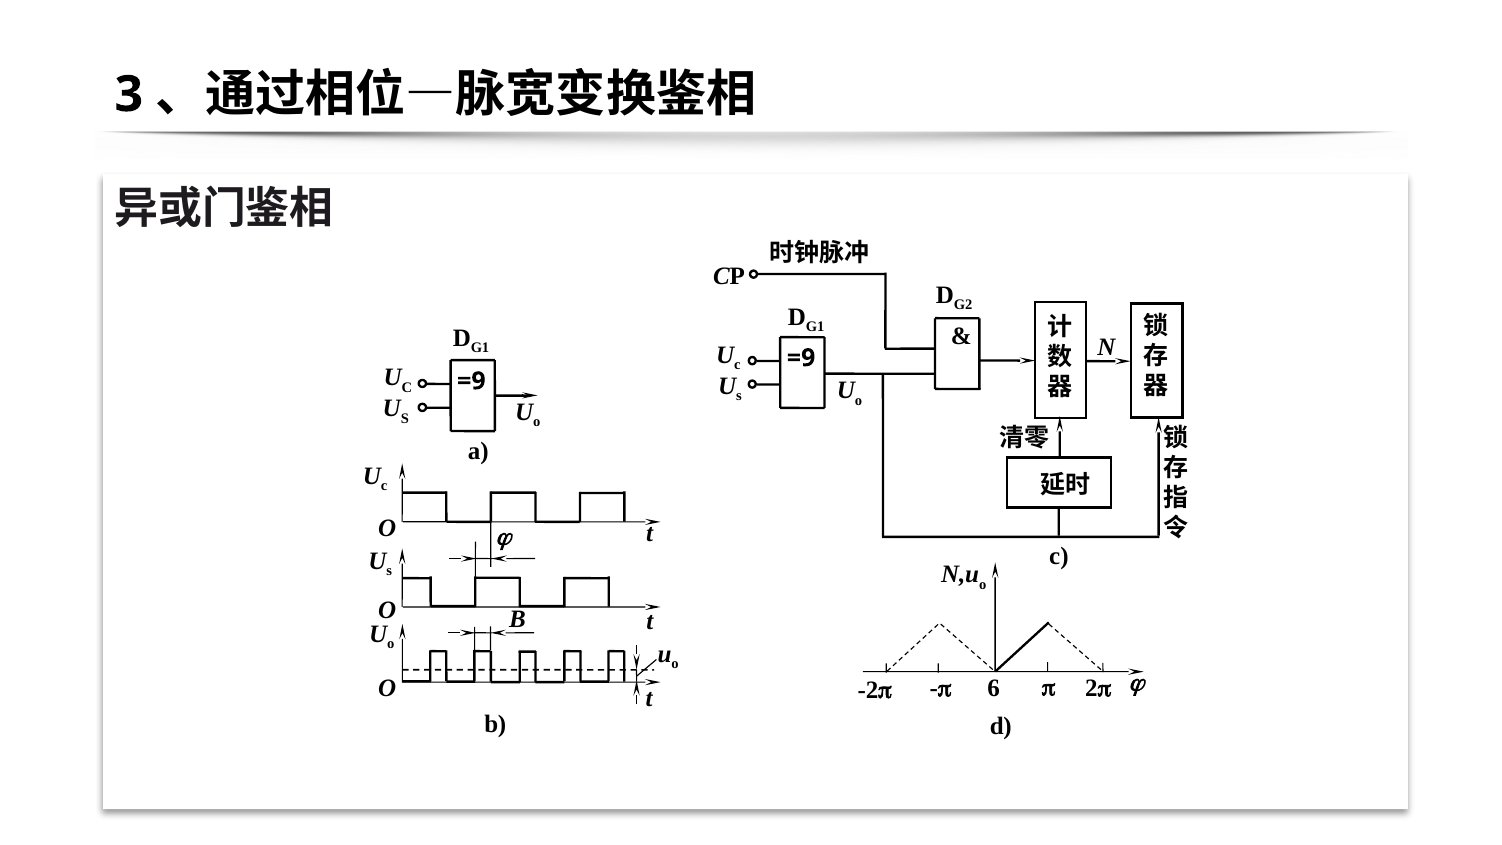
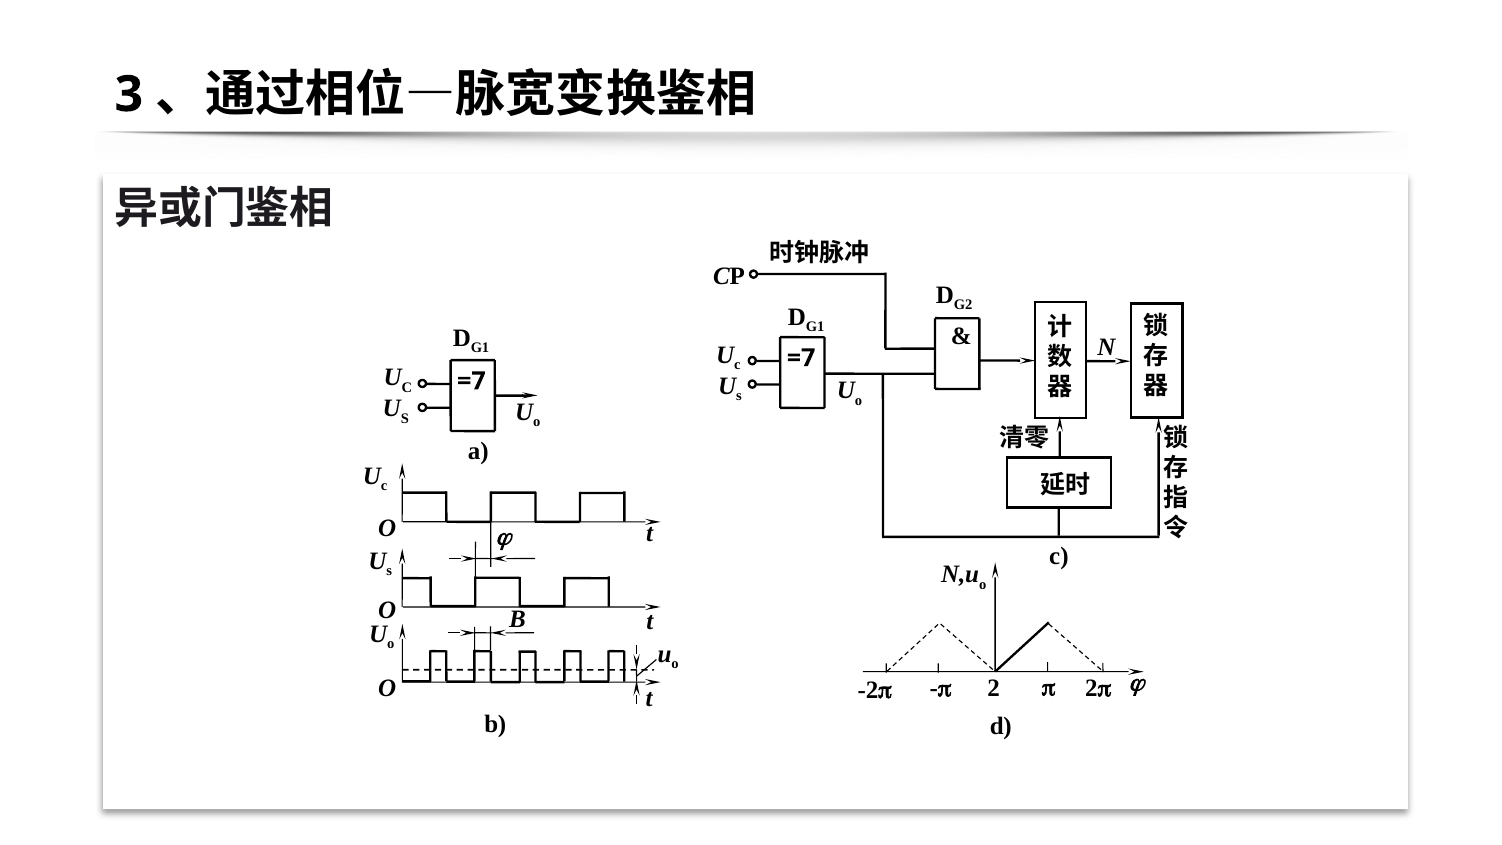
=9 at (801, 358): =9 -> =7
=9 at (471, 381): =9 -> =7
6: 6 -> 2
